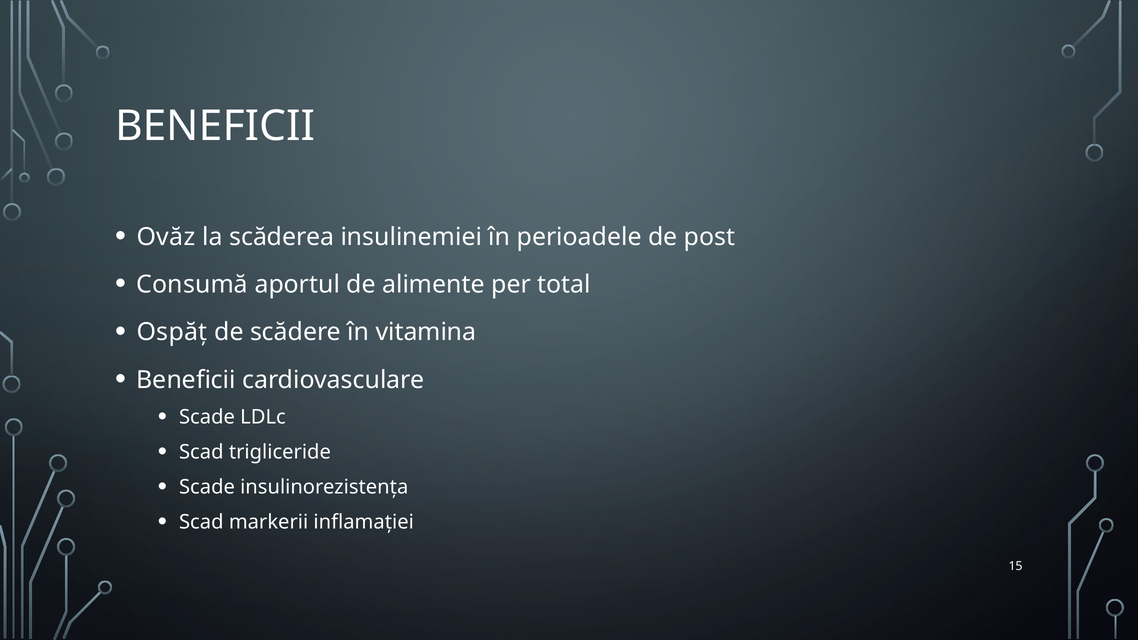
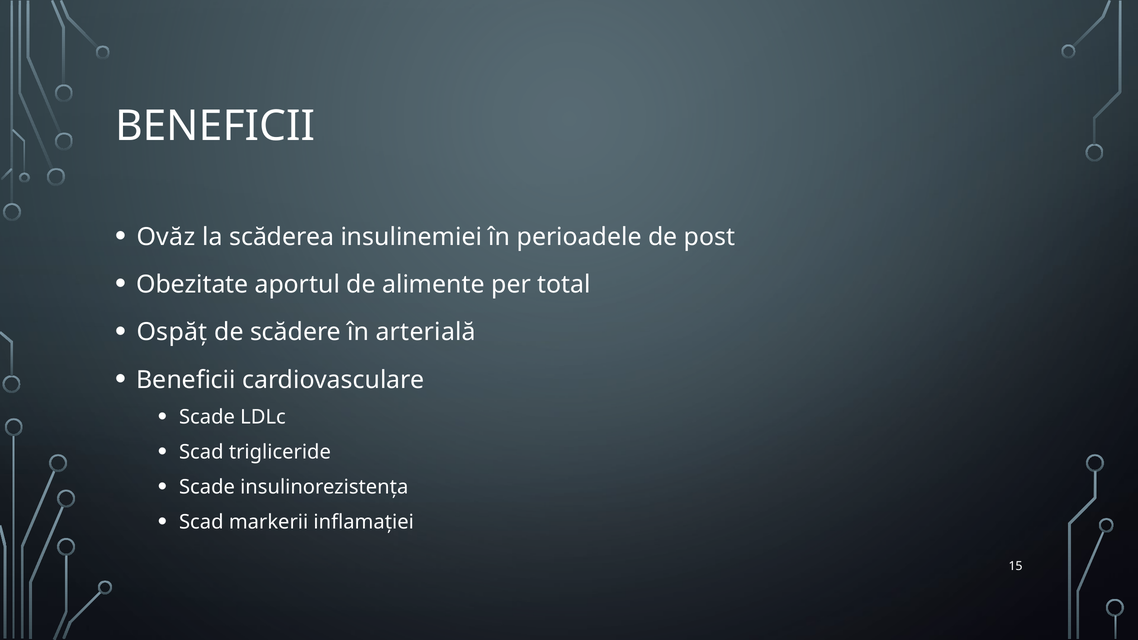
Consumă: Consumă -> Obezitate
vitamina: vitamina -> arterială
